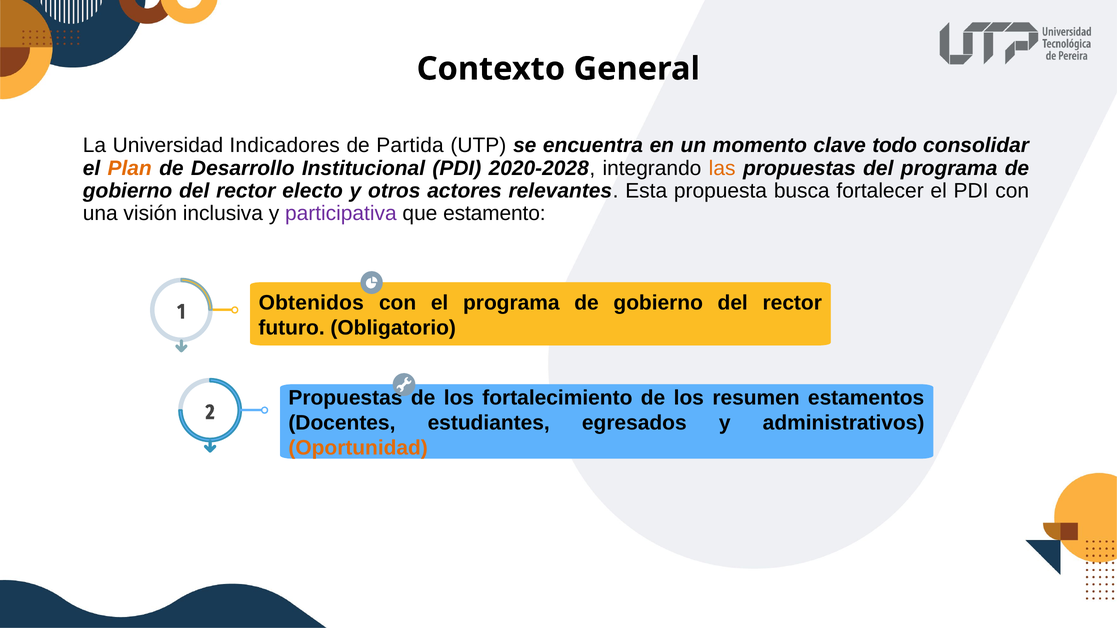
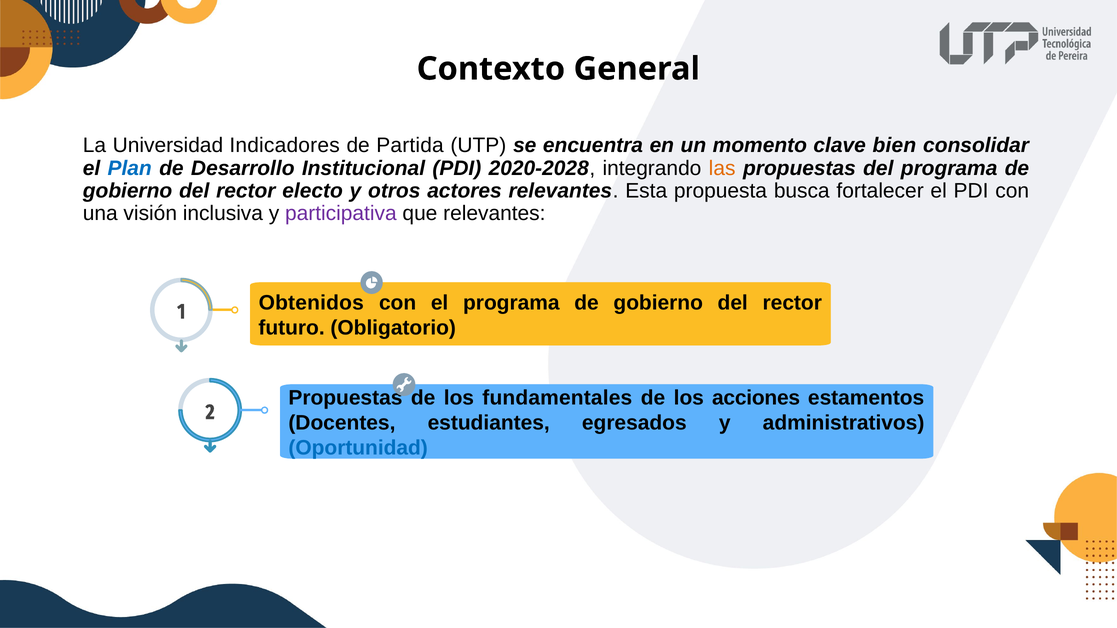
todo: todo -> bien
Plan colour: orange -> blue
que estamento: estamento -> relevantes
fortalecimiento: fortalecimiento -> fundamentales
resumen: resumen -> acciones
Oportunidad colour: orange -> blue
